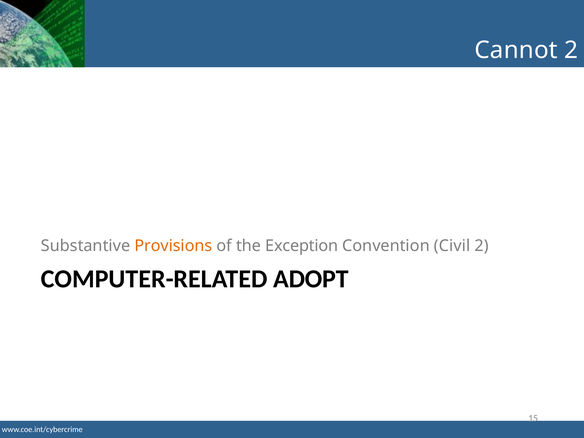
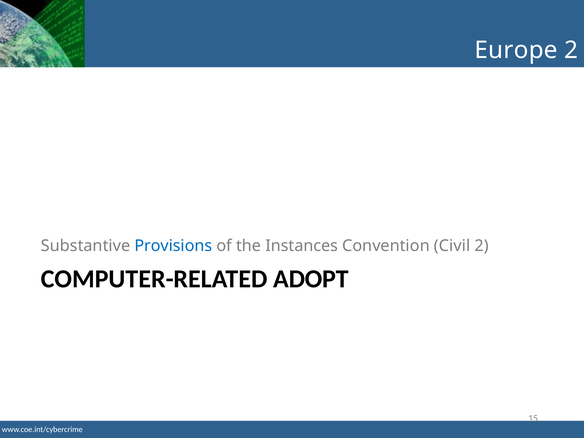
Cannot: Cannot -> Europe
Provisions colour: orange -> blue
Exception: Exception -> Instances
